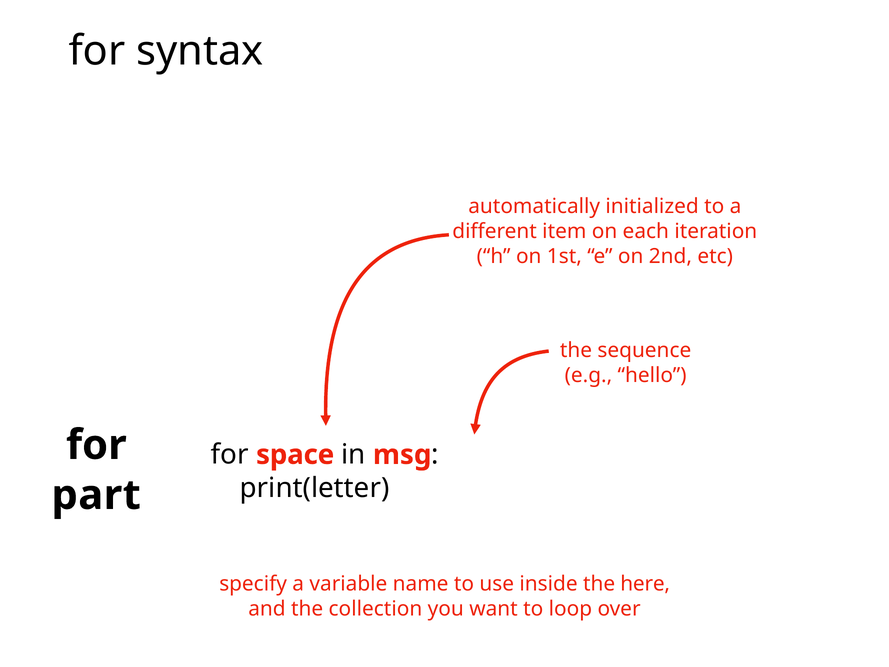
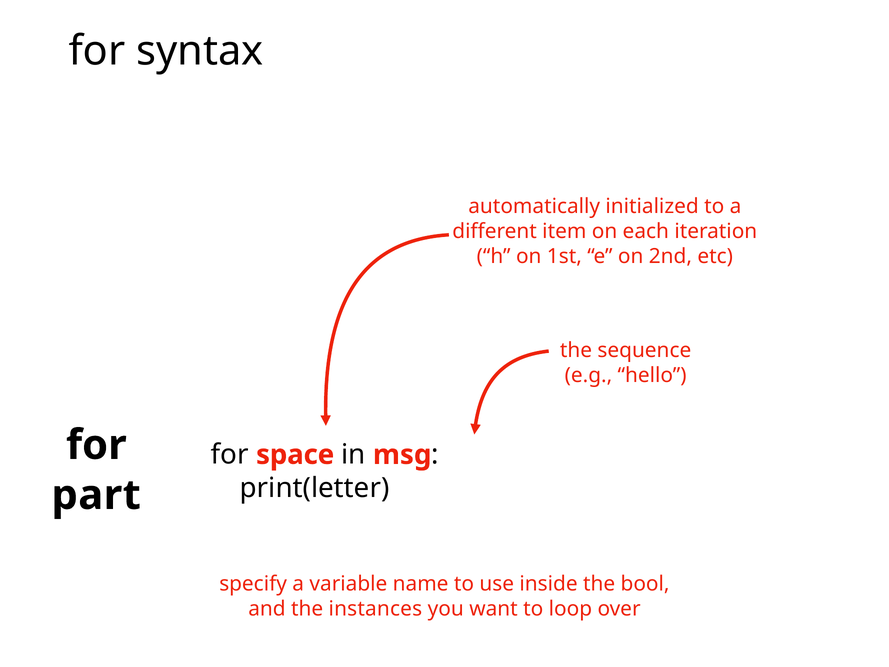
here: here -> bool
collection: collection -> instances
